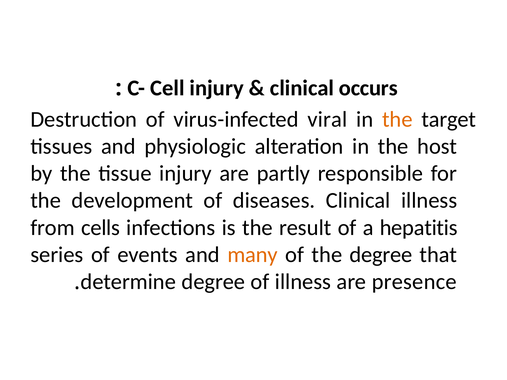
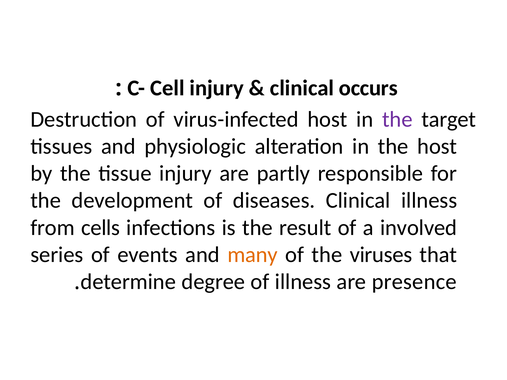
virus-infected viral: viral -> host
the at (397, 120) colour: orange -> purple
hepatitis: hepatitis -> involved
the degree: degree -> viruses
